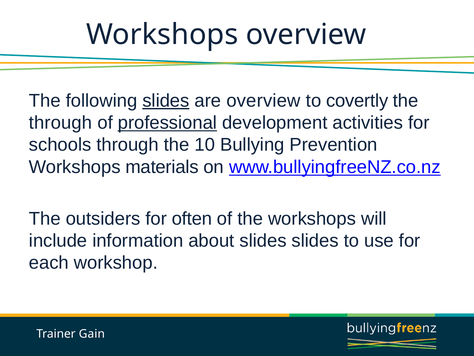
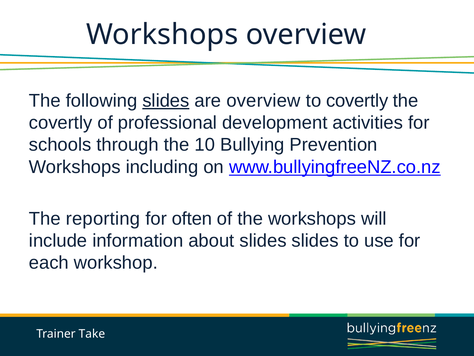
through at (61, 123): through -> covertly
professional underline: present -> none
materials: materials -> including
outsiders: outsiders -> reporting
Gain: Gain -> Take
